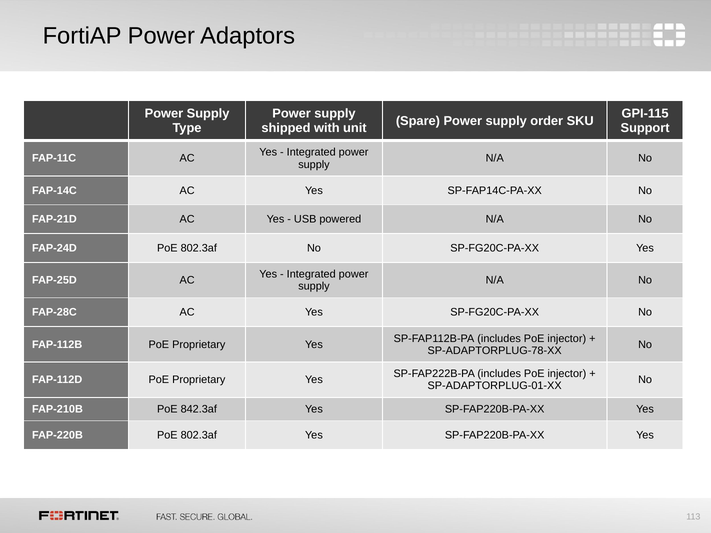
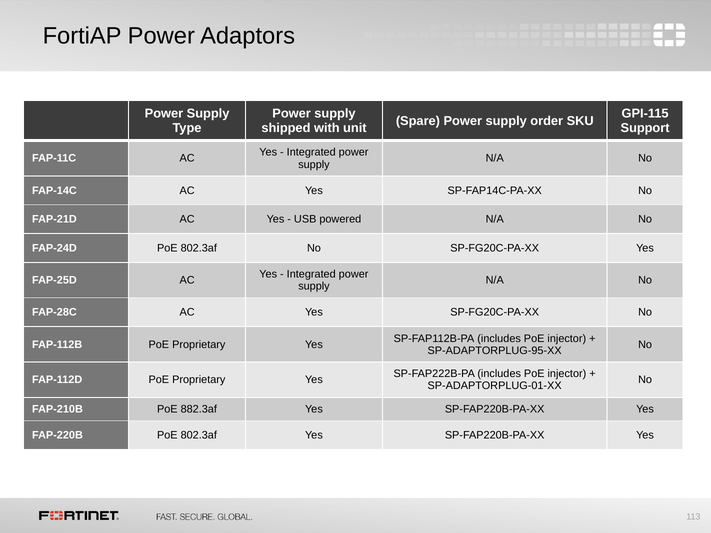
SP-ADAPTORPLUG-78-XX: SP-ADAPTORPLUG-78-XX -> SP-ADAPTORPLUG-95-XX
842.3af: 842.3af -> 882.3af
